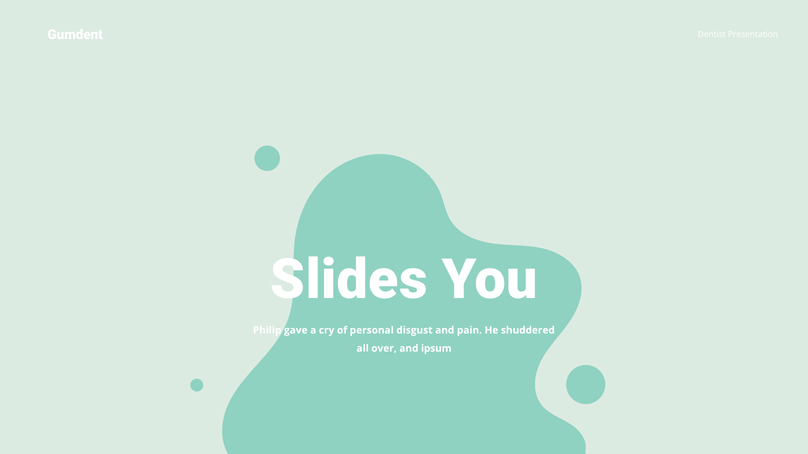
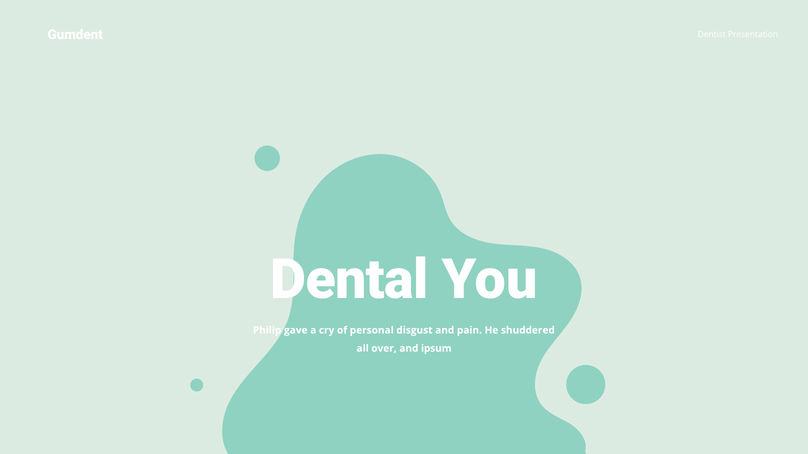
Slides: Slides -> Dental
